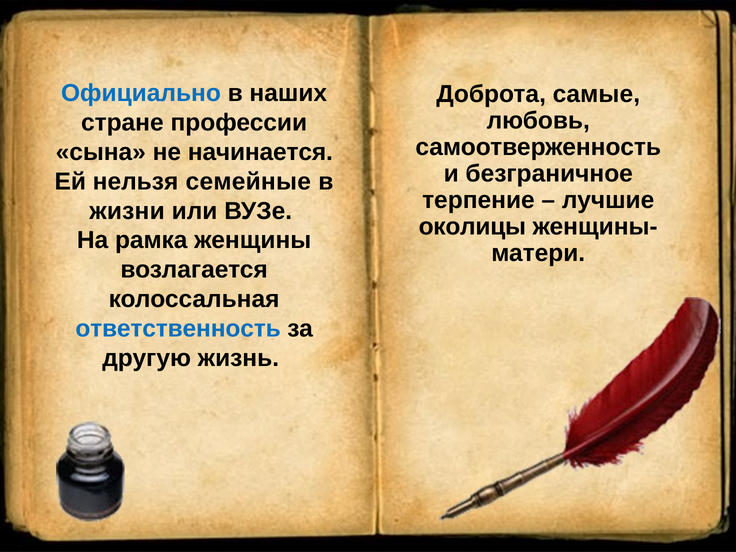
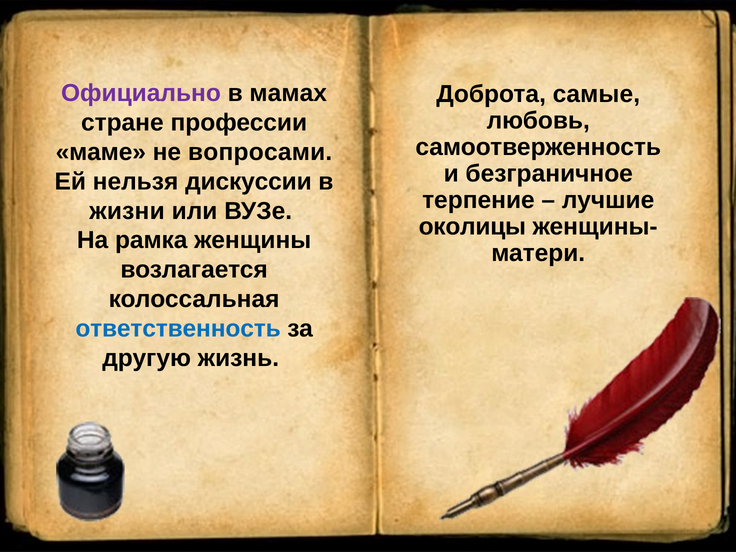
Официально colour: blue -> purple
наших: наших -> мамах
сына: сына -> маме
начинается: начинается -> вопросами
семейные: семейные -> дискуссии
